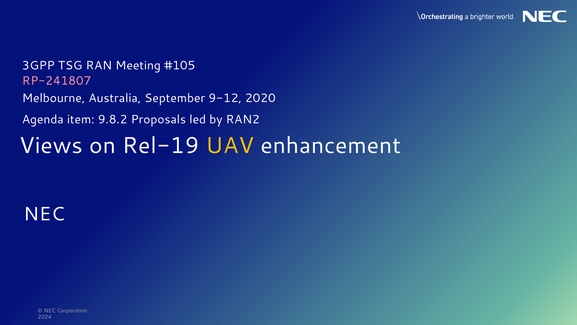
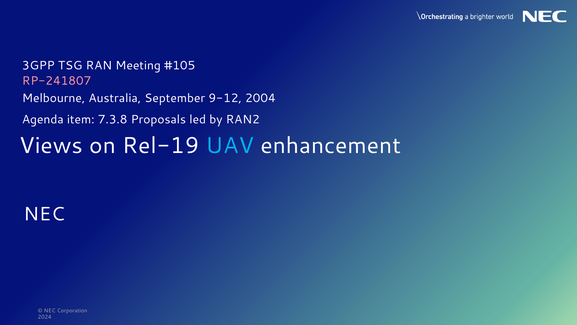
2020: 2020 -> 2004
9.8.2: 9.8.2 -> 7.3.8
UAV colour: yellow -> light blue
